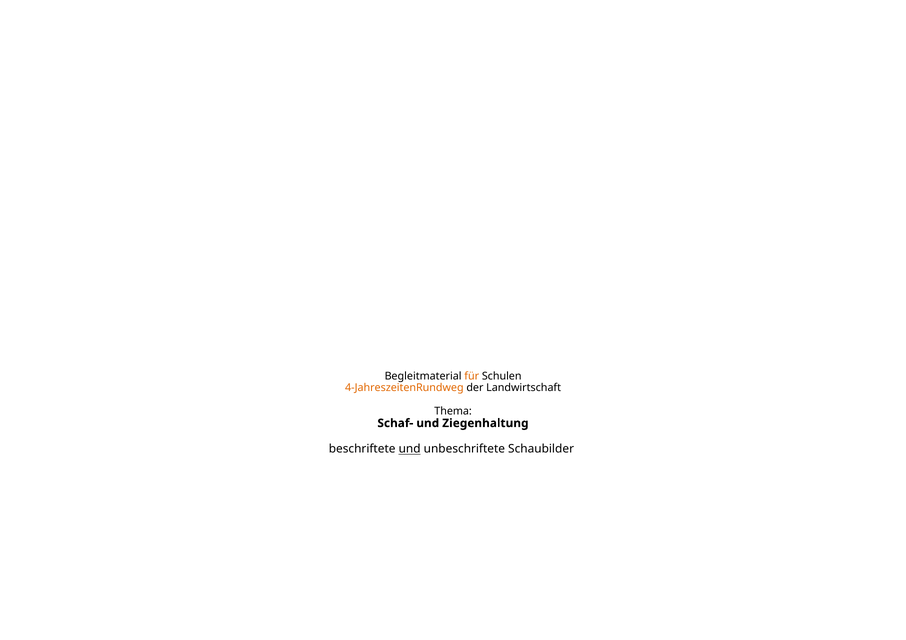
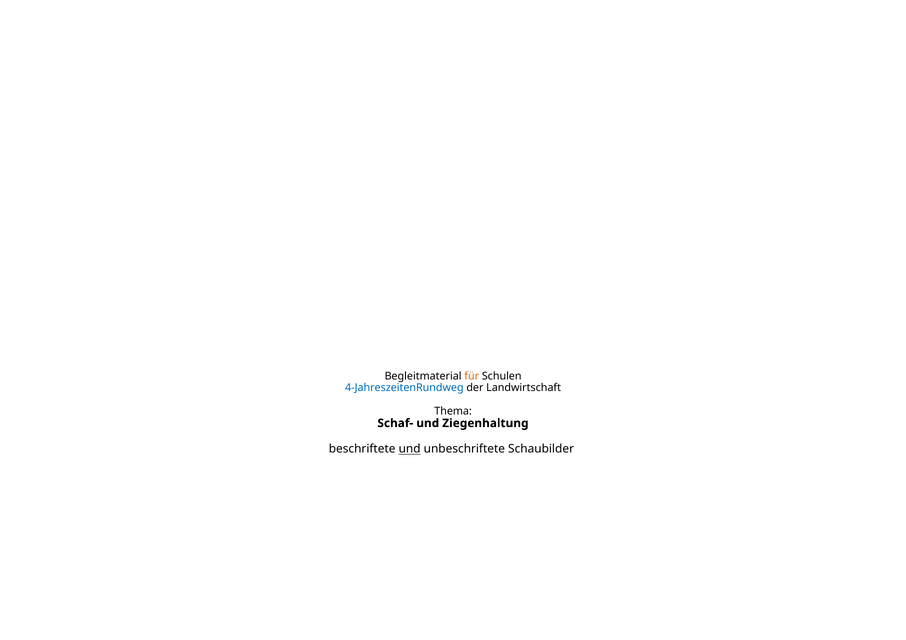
4-JahreszeitenRundweg colour: orange -> blue
